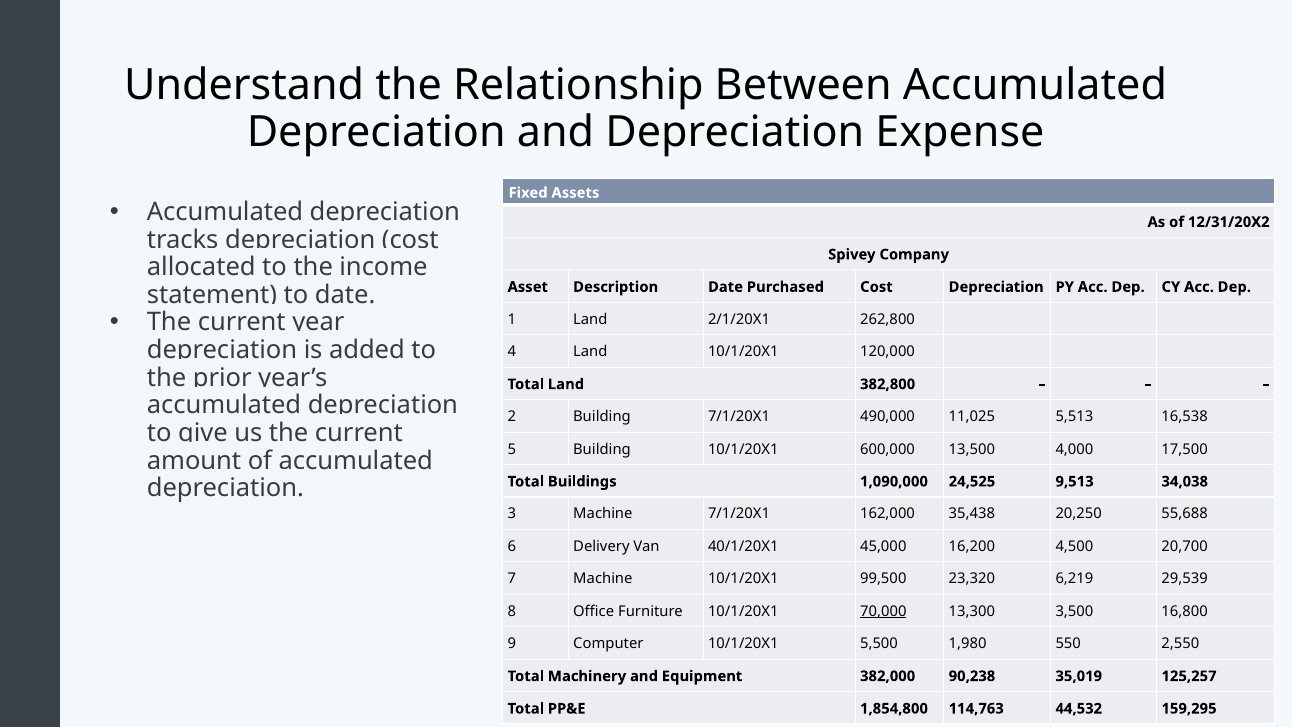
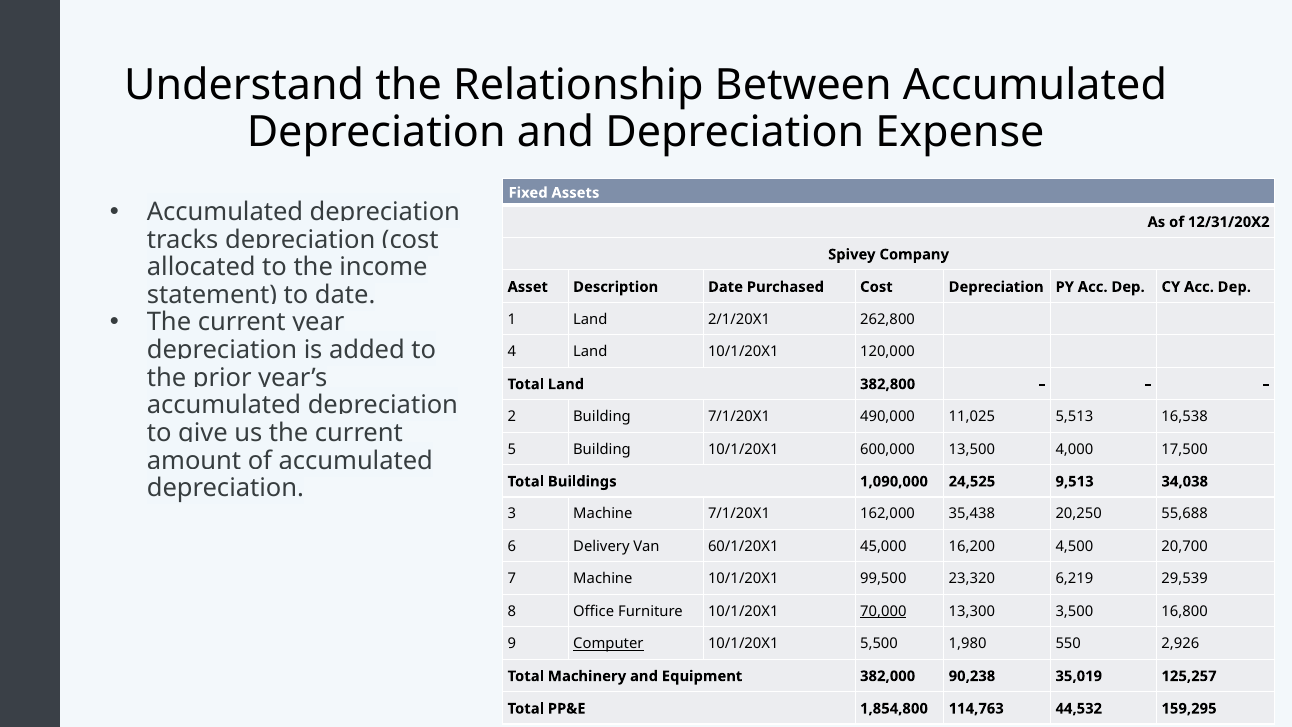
40/1/20X1: 40/1/20X1 -> 60/1/20X1
Computer underline: none -> present
2,550: 2,550 -> 2,926
